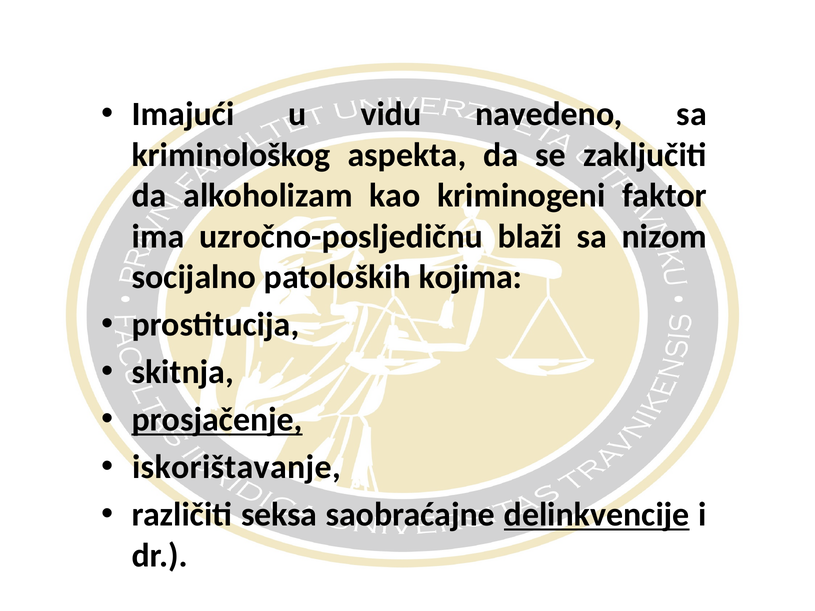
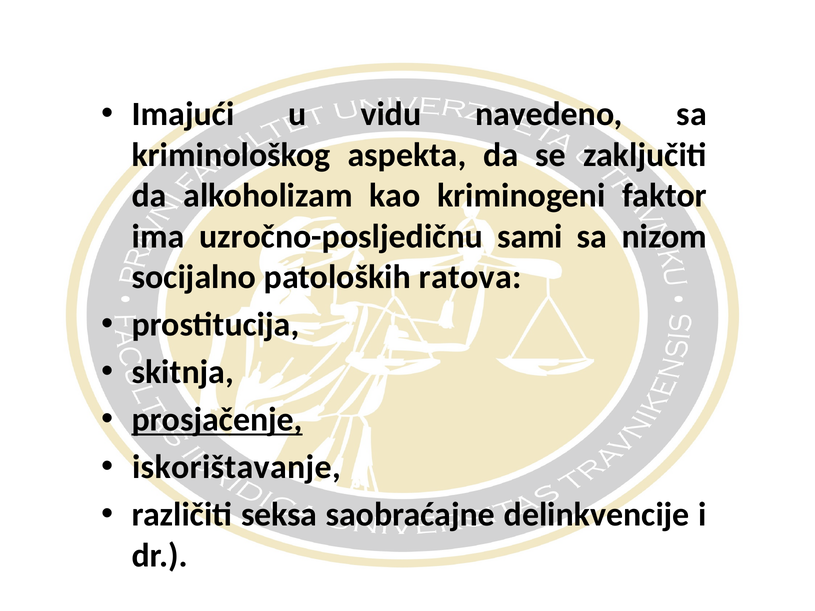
blaži: blaži -> sami
kojima: kojima -> ratova
delinkvencije underline: present -> none
